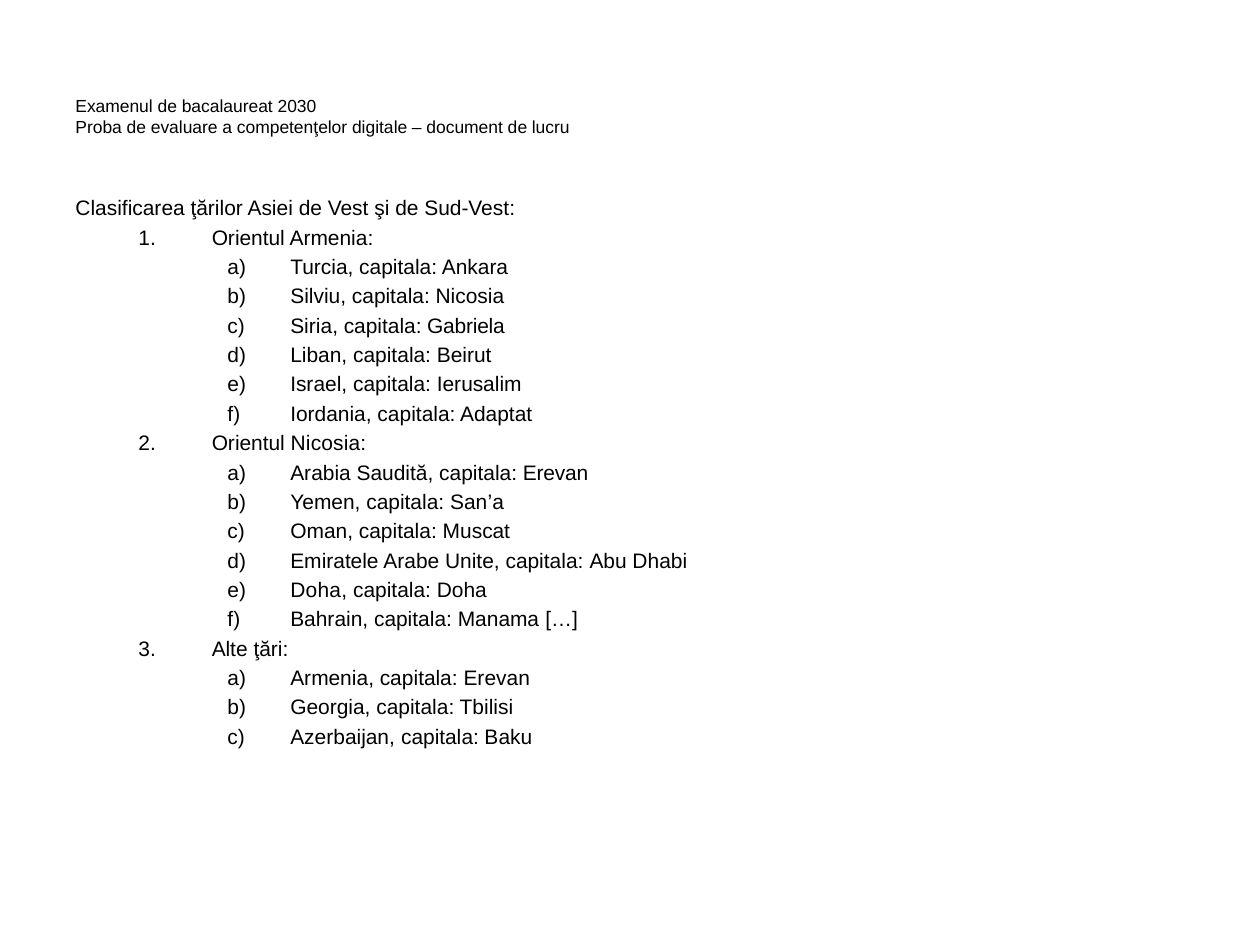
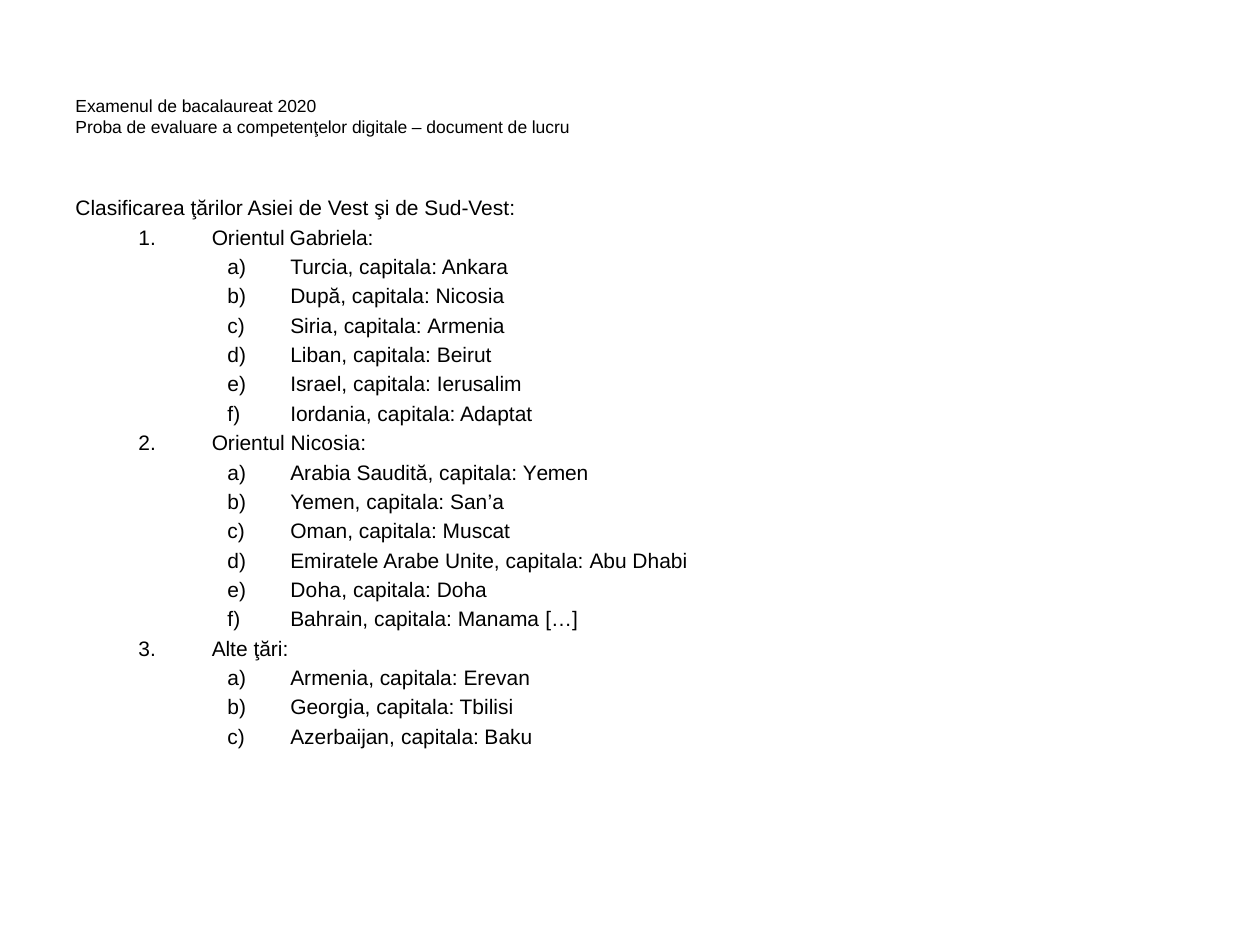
2030: 2030 -> 2020
Orientul Armenia: Armenia -> Gabriela
Silviu: Silviu -> După
capitala Gabriela: Gabriela -> Armenia
Saudită capitala Erevan: Erevan -> Yemen
